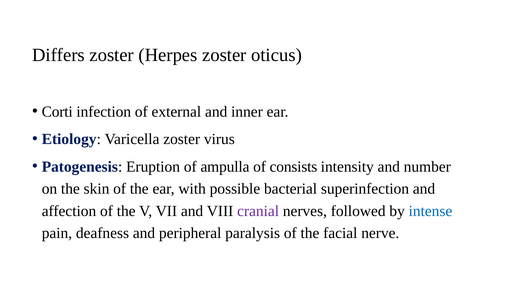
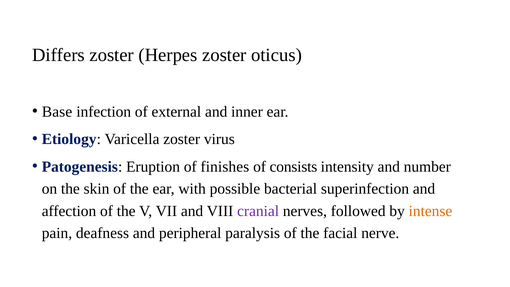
Corti: Corti -> Base
ampulla: ampulla -> finishes
intense colour: blue -> orange
